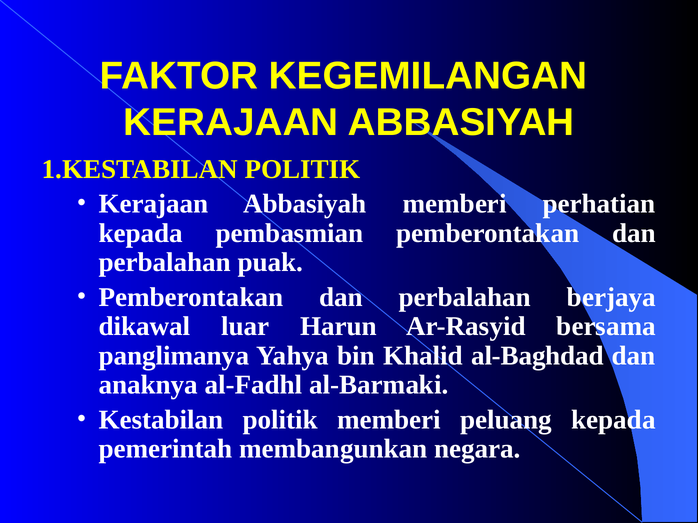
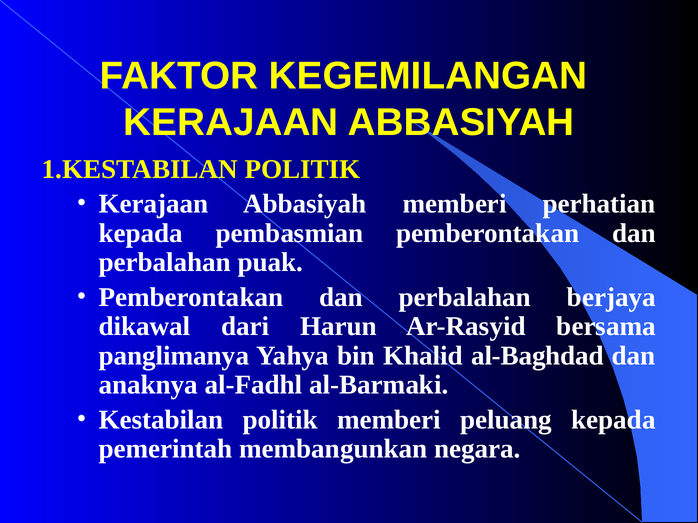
luar: luar -> dari
